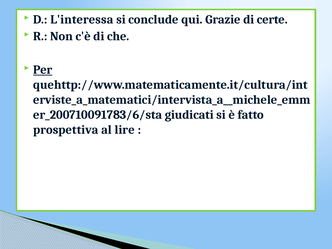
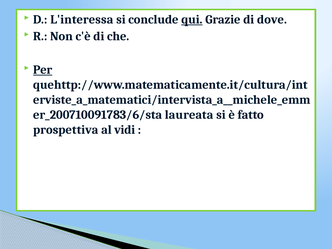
qui underline: none -> present
certe: certe -> dove
giudicati: giudicati -> laureata
lire: lire -> vidi
